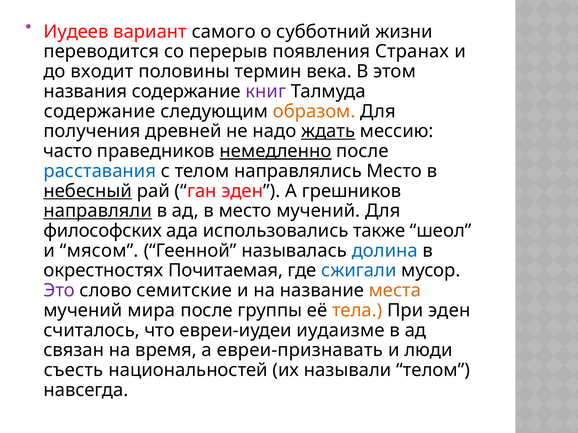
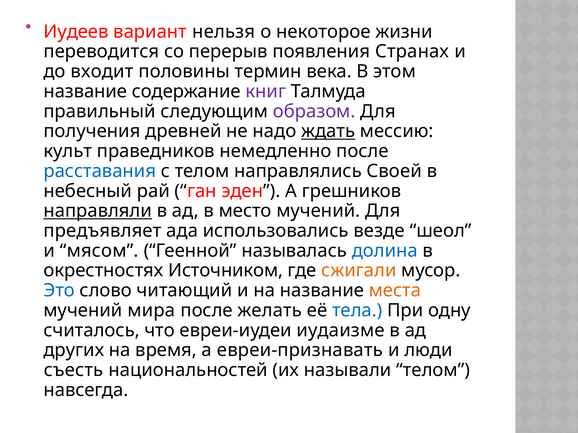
самого: самого -> нельзя
субботний: субботний -> некоторое
названия at (85, 91): названия -> название
содержание at (99, 111): содержание -> правильный
образом colour: orange -> purple
часто: часто -> культ
немедленно underline: present -> none
направлялись Место: Место -> Своей
небесный underline: present -> none
философских: философских -> предъявляет
также: также -> везде
Почитаемая: Почитаемая -> Источником
сжигали colour: blue -> orange
Это colour: purple -> blue
семитские: семитские -> читающий
группы: группы -> желать
тела colour: orange -> blue
При эден: эден -> одну
связан: связан -> других
